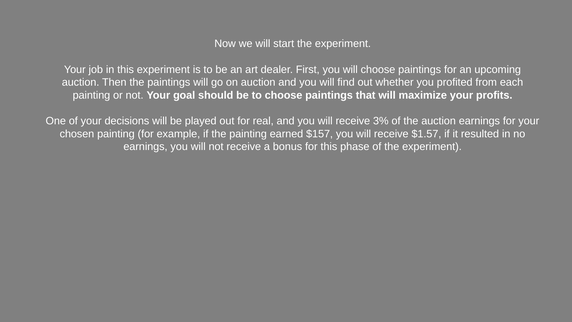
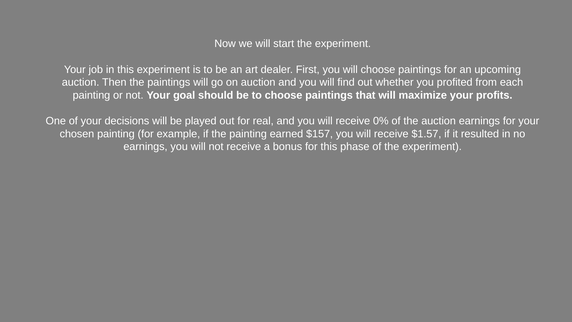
3%: 3% -> 0%
